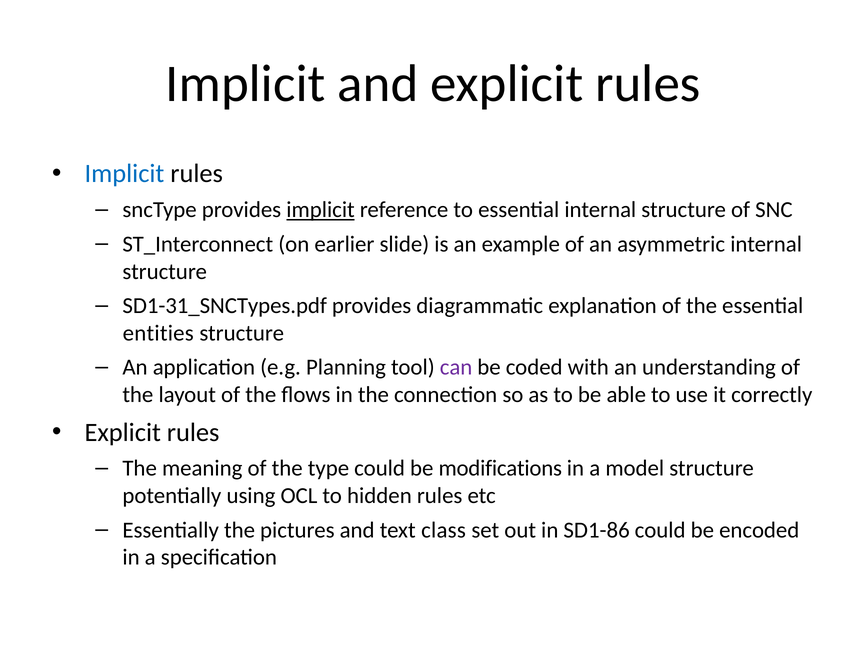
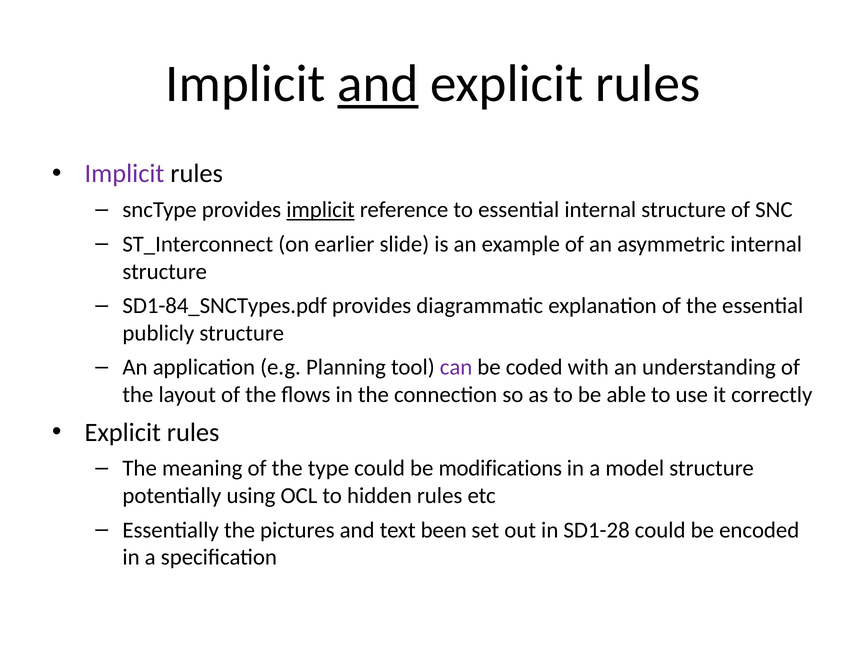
and at (378, 84) underline: none -> present
Implicit at (124, 174) colour: blue -> purple
SD1-31_SNCTypes.pdf: SD1-31_SNCTypes.pdf -> SD1-84_SNCTypes.pdf
entities: entities -> publicly
class: class -> been
SD1-86: SD1-86 -> SD1-28
